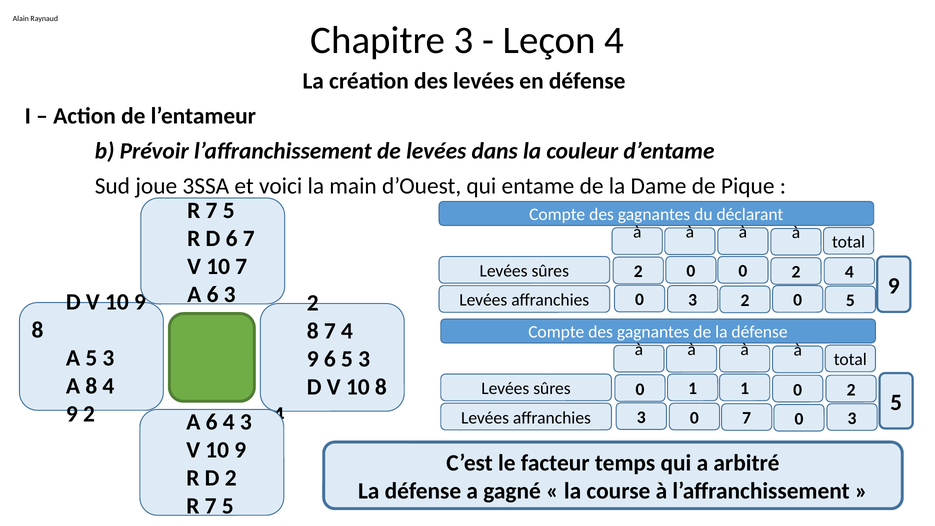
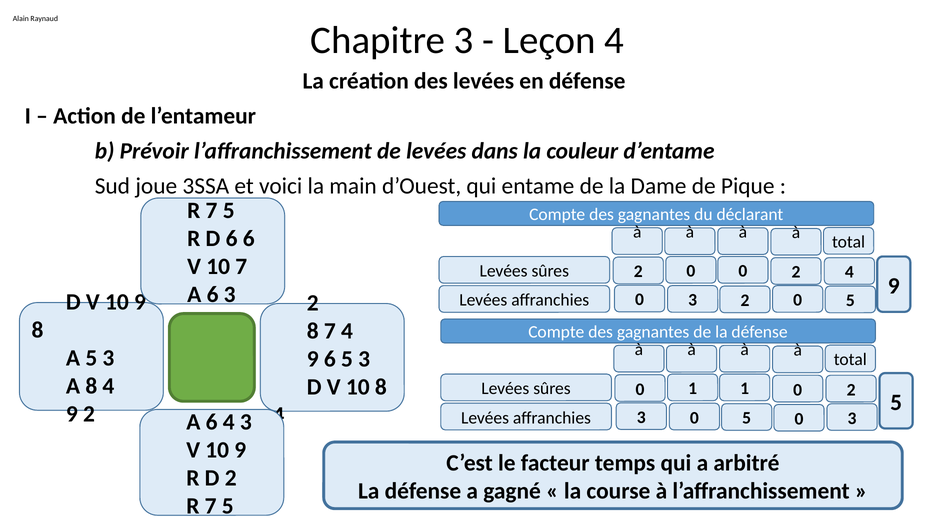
6 7: 7 -> 6
3 0 7: 7 -> 5
